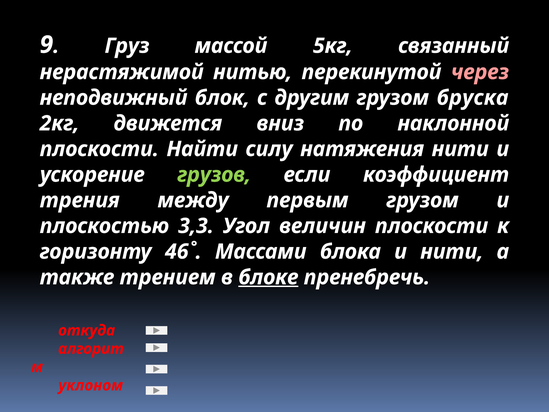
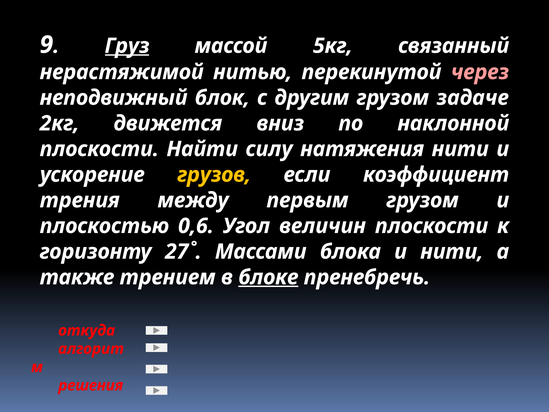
Груз underline: none -> present
бруска: бруска -> задаче
грузов colour: light green -> yellow
3,3: 3,3 -> 0,6
46˚: 46˚ -> 27˚
уклоном: уклоном -> решения
